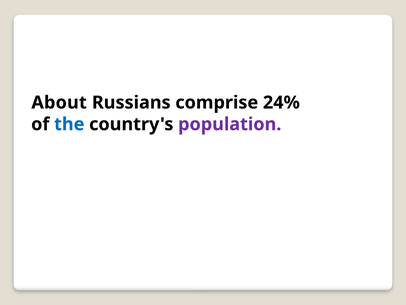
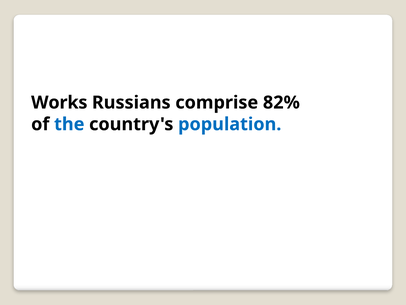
About: About -> Works
24%: 24% -> 82%
population colour: purple -> blue
